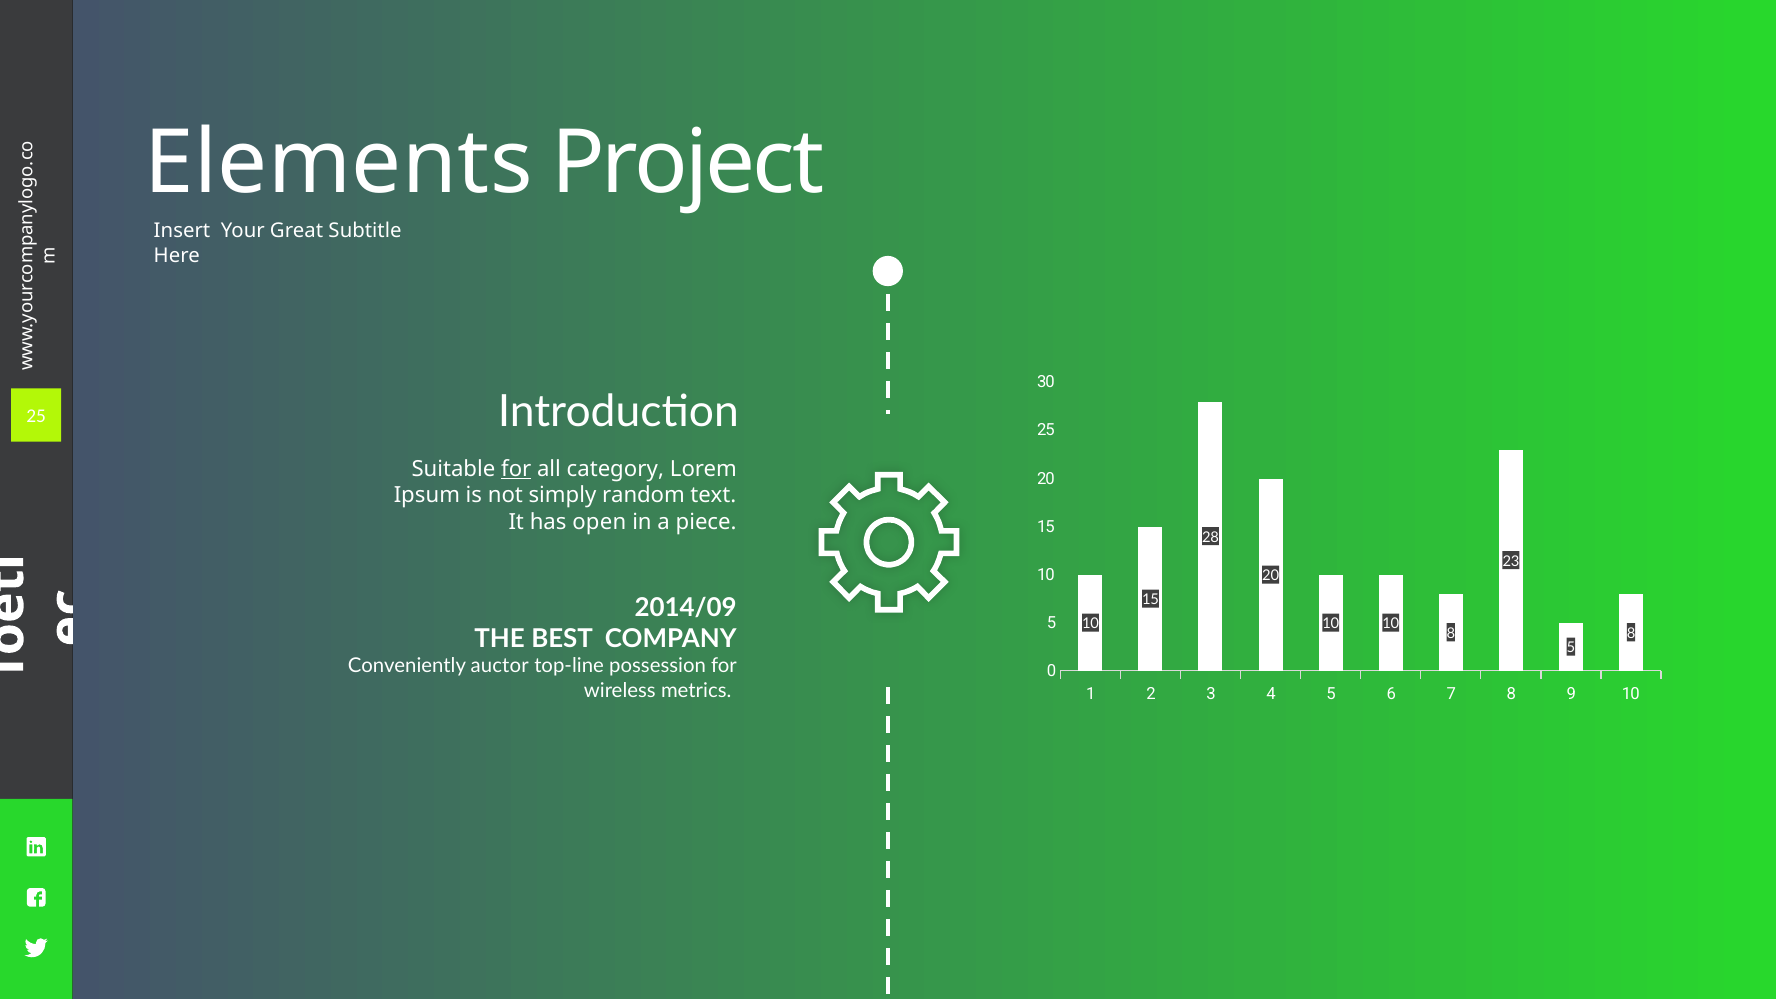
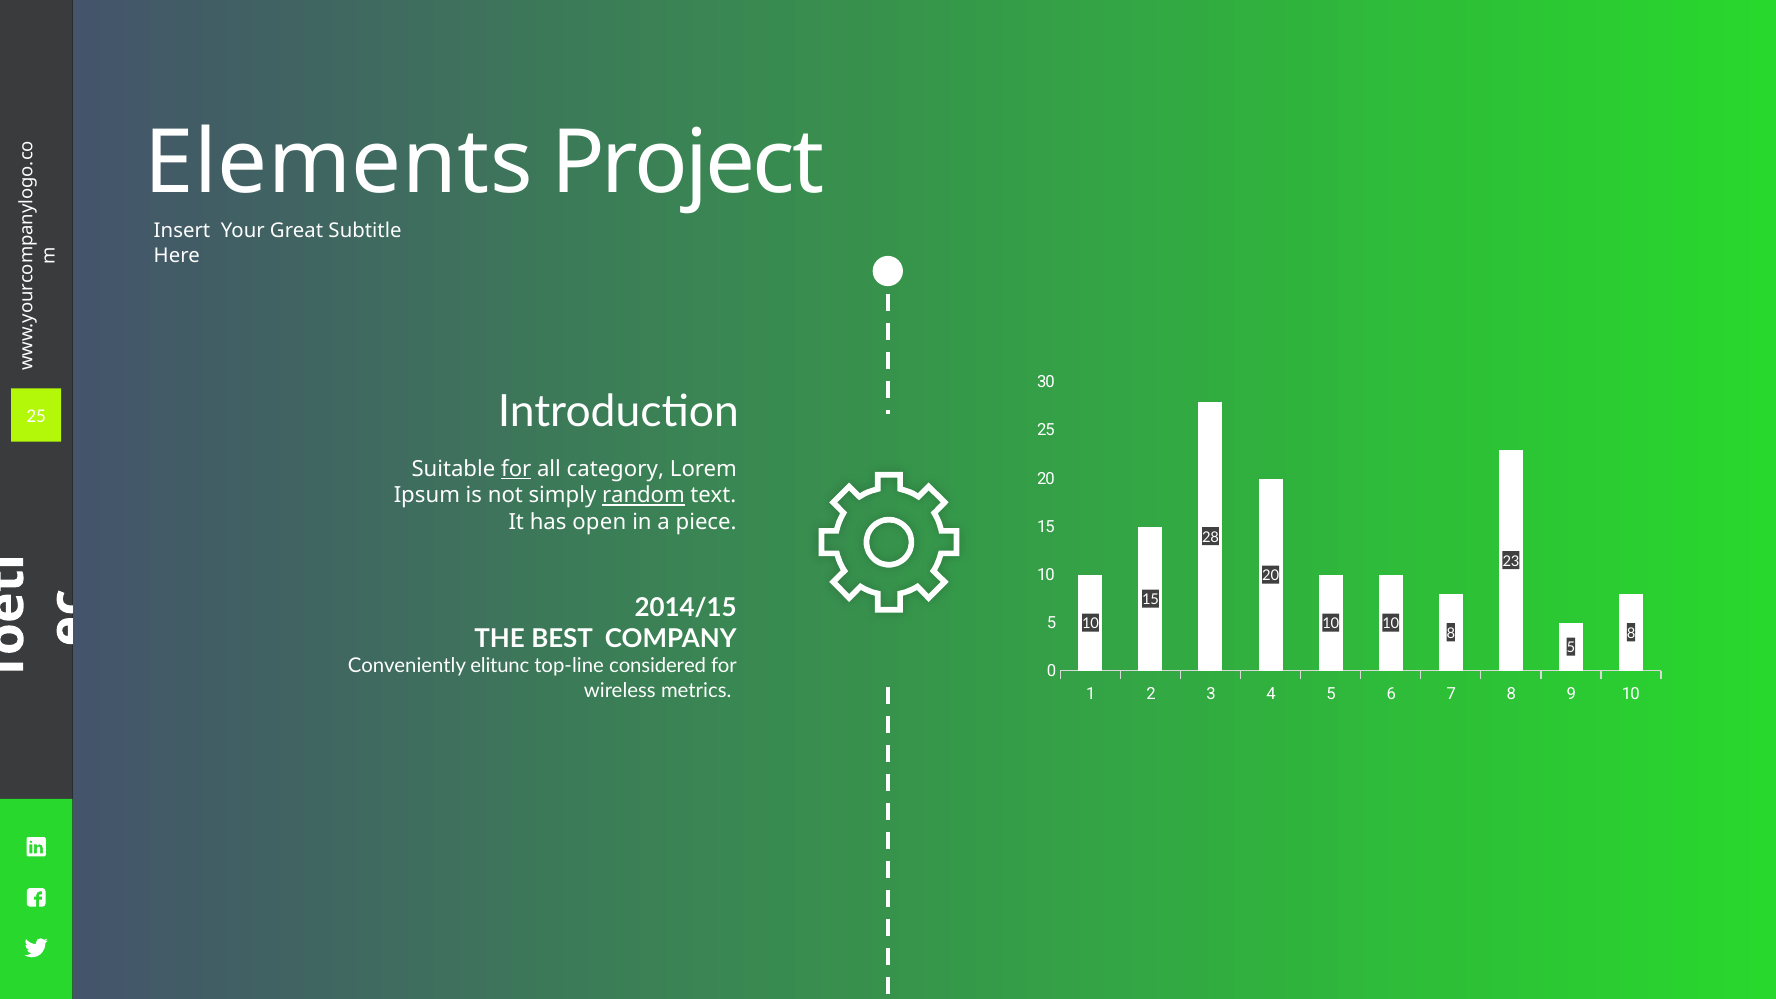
random underline: none -> present
2014/09: 2014/09 -> 2014/15
auctor: auctor -> elitunc
possession: possession -> considered
